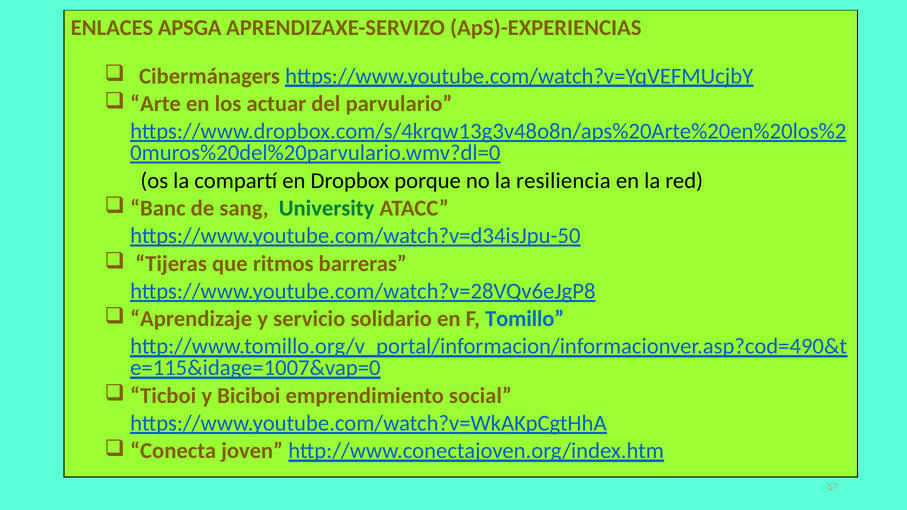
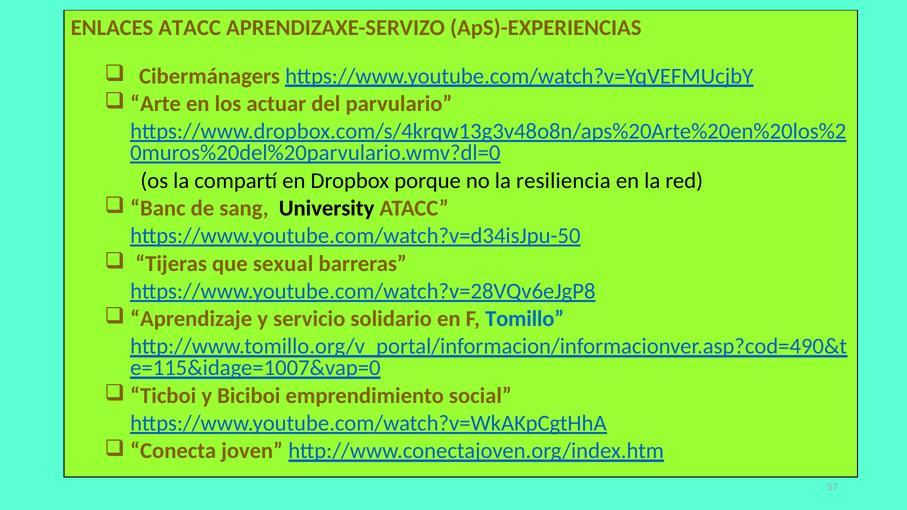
ENLACES APSGA: APSGA -> ATACC
University colour: green -> black
ritmos: ritmos -> sexual
